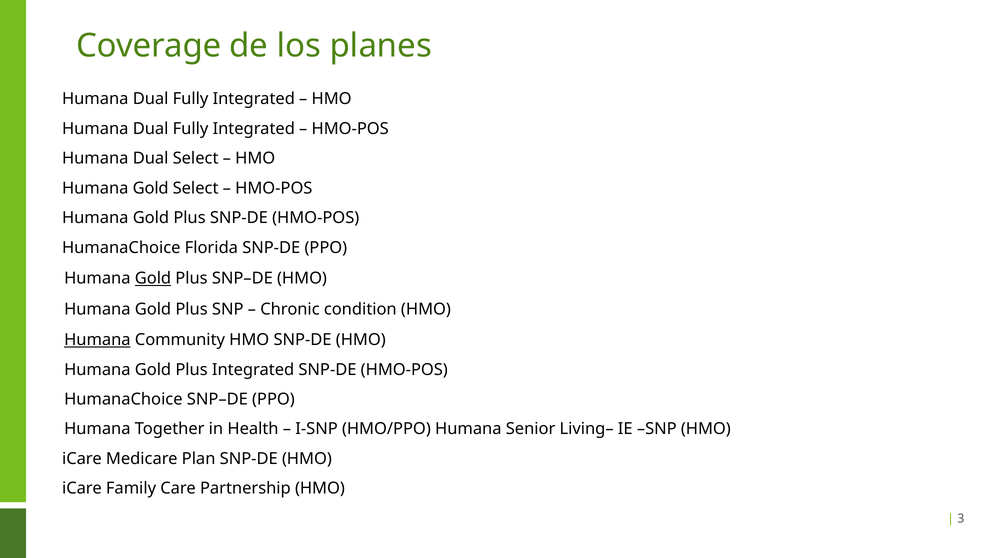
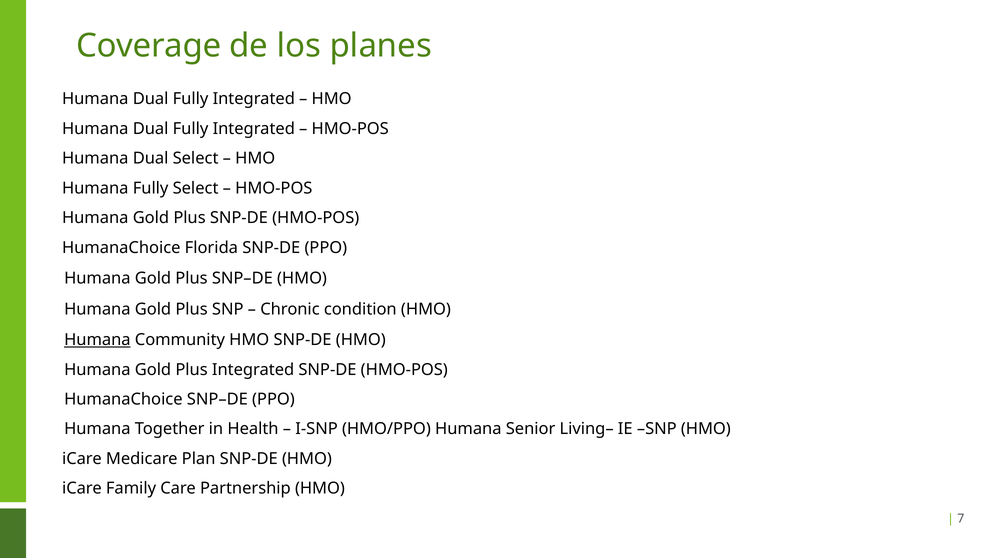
Gold at (151, 188): Gold -> Fully
Gold at (153, 278) underline: present -> none
3: 3 -> 7
